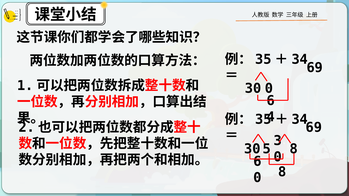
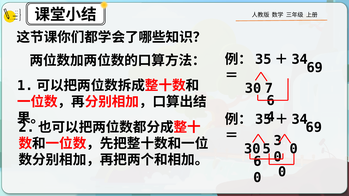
30 0: 0 -> 7
5 8: 8 -> 0
8 at (282, 172): 8 -> 0
